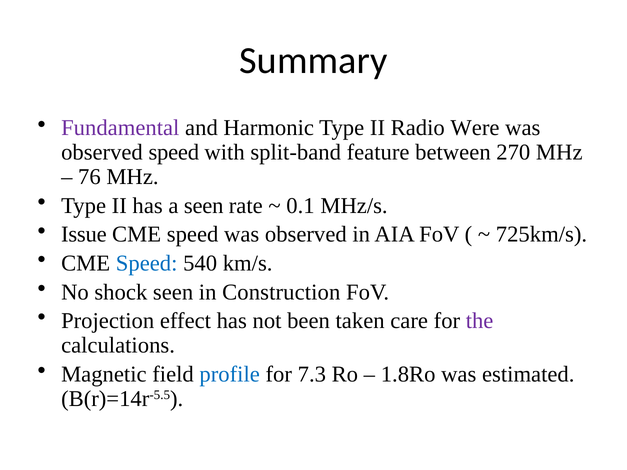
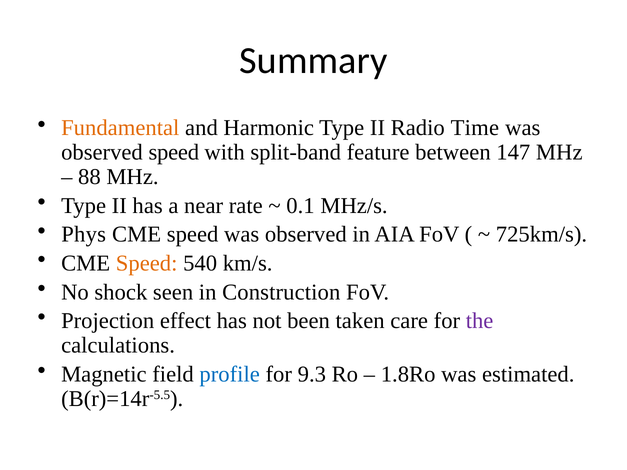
Fundamental colour: purple -> orange
Were: Were -> Time
270: 270 -> 147
76: 76 -> 88
a seen: seen -> near
Issue: Issue -> Phys
Speed at (147, 263) colour: blue -> orange
7.3: 7.3 -> 9.3
